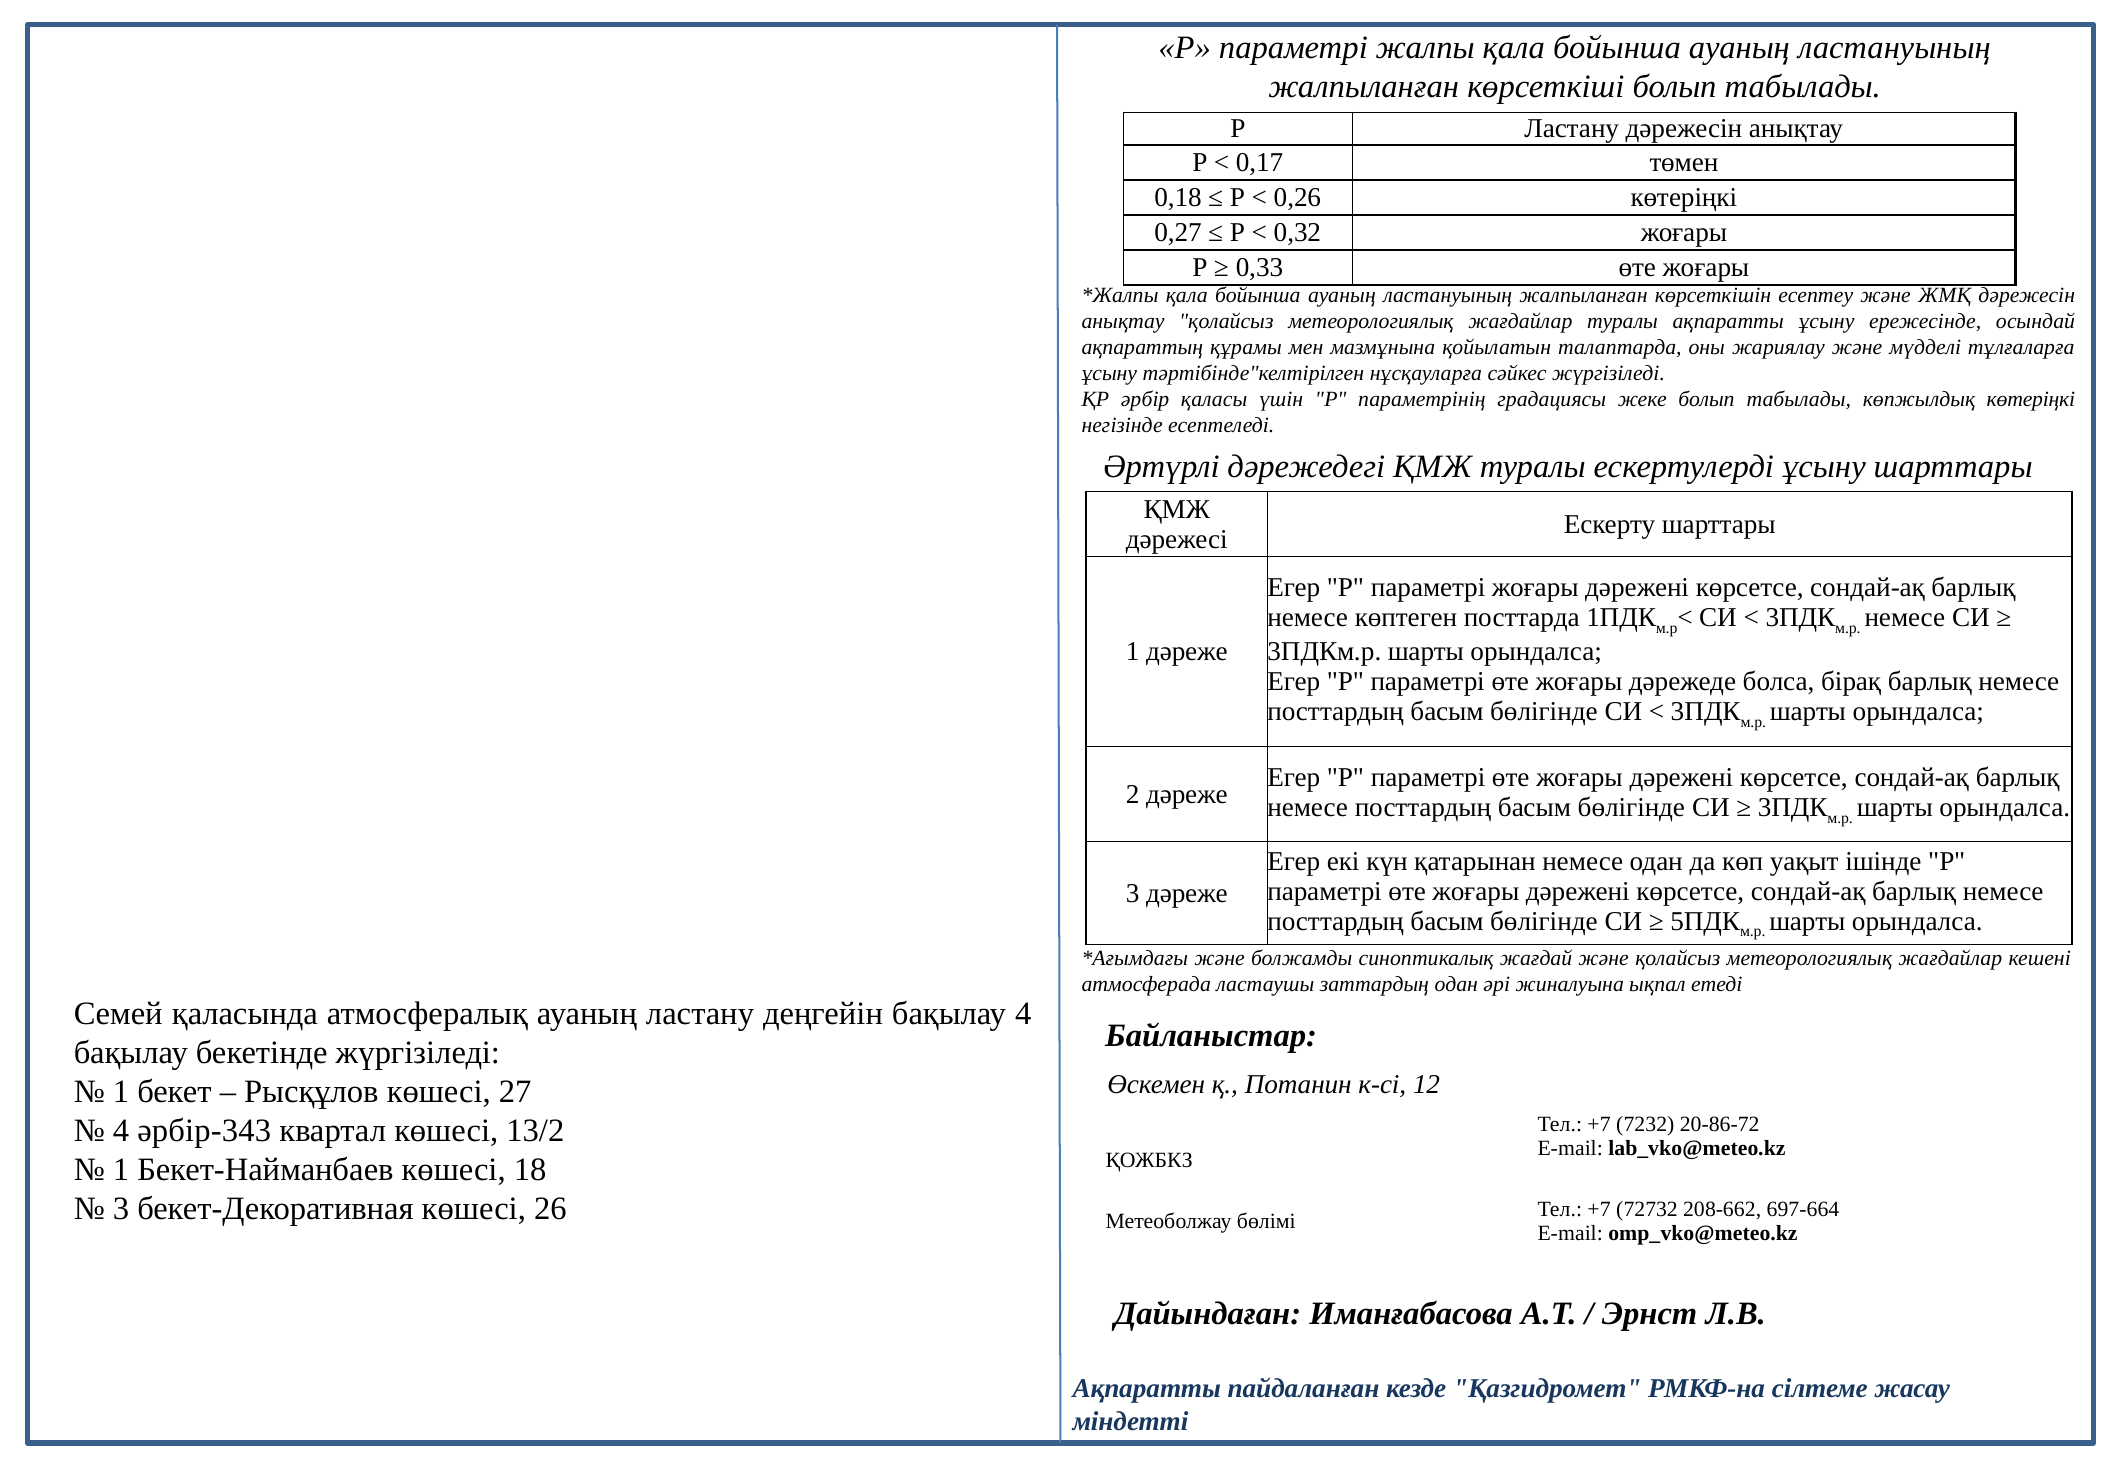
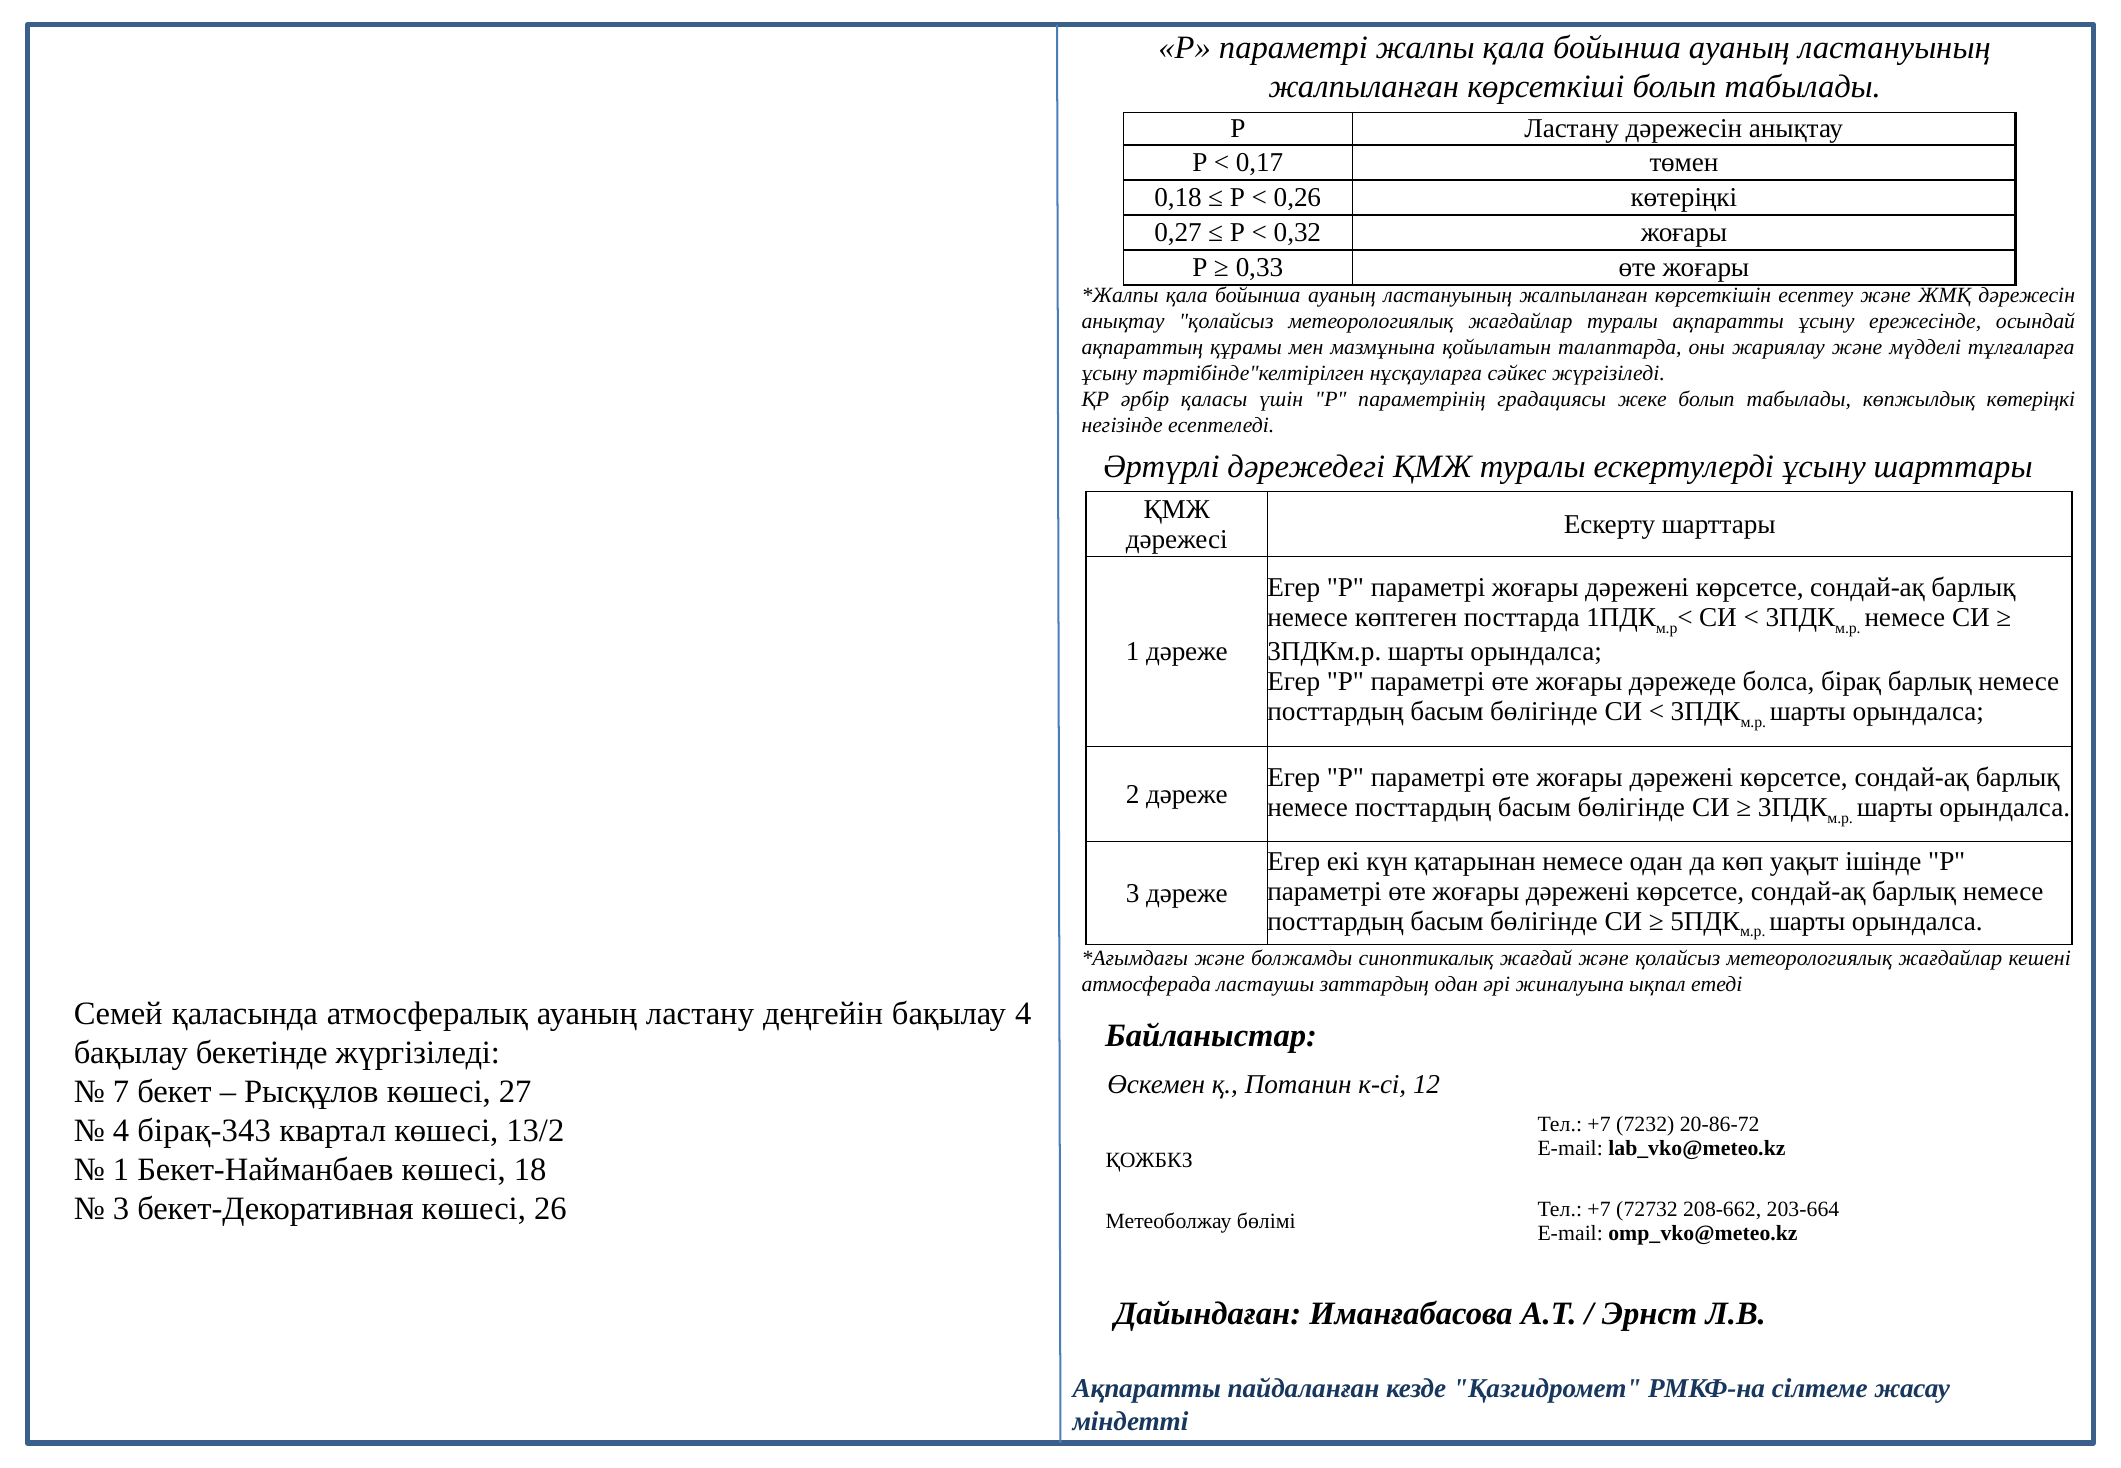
1 at (121, 1092): 1 -> 7
әрбір-343: әрбір-343 -> бірақ-343
697-664: 697-664 -> 203-664
